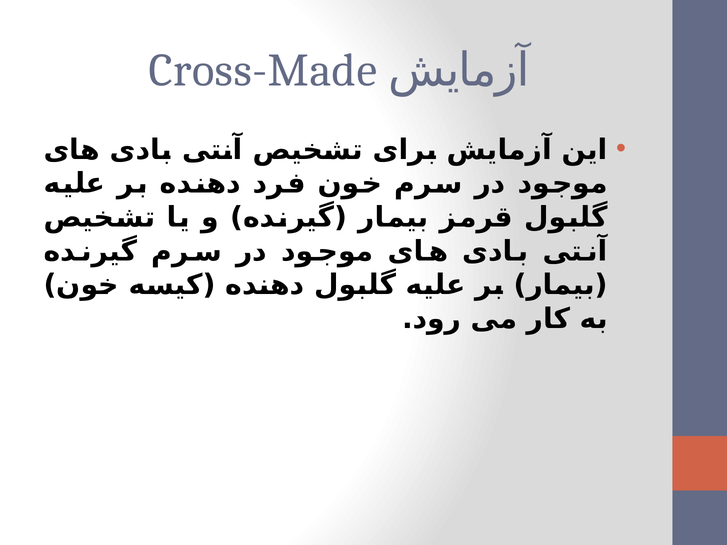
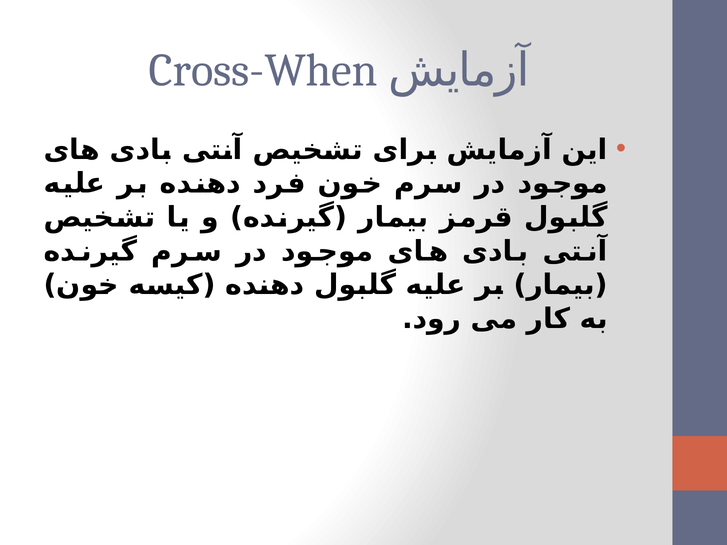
Cross-Made: Cross-Made -> Cross-When
